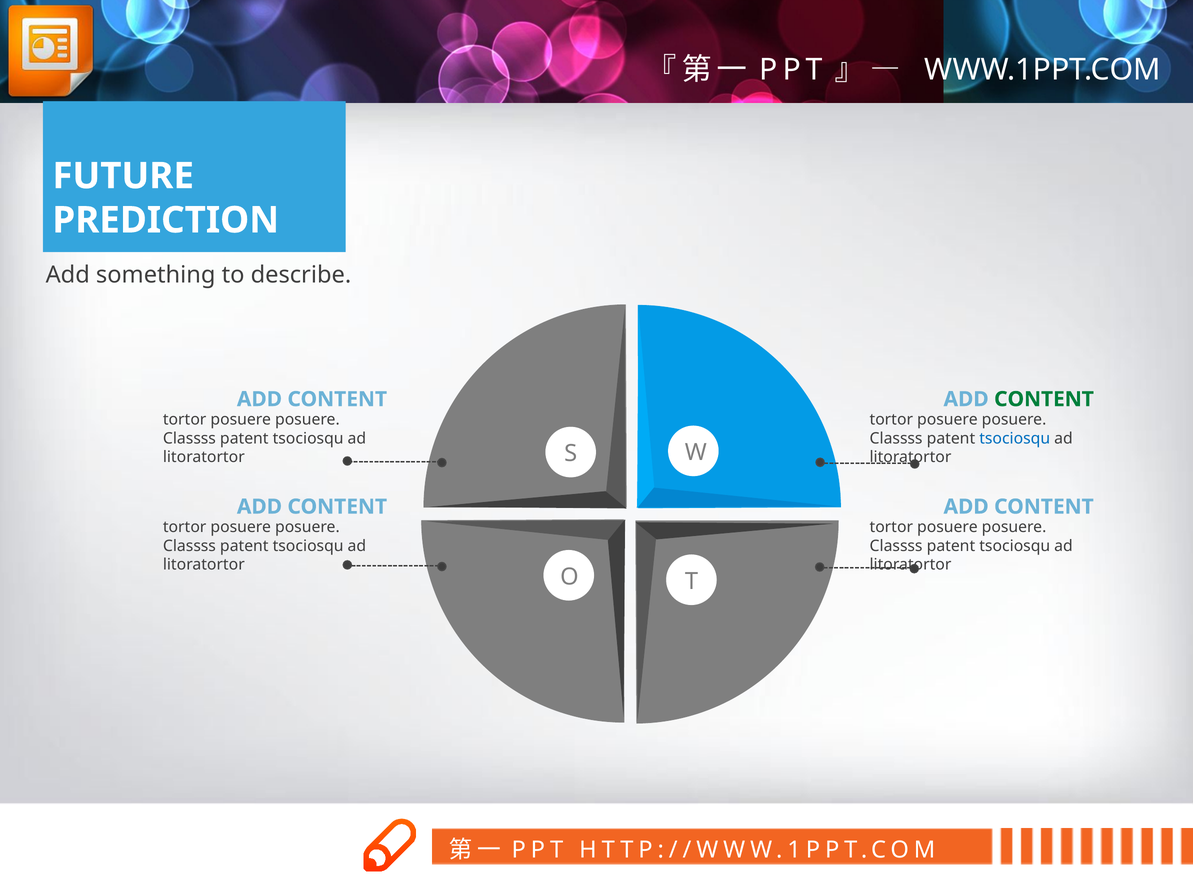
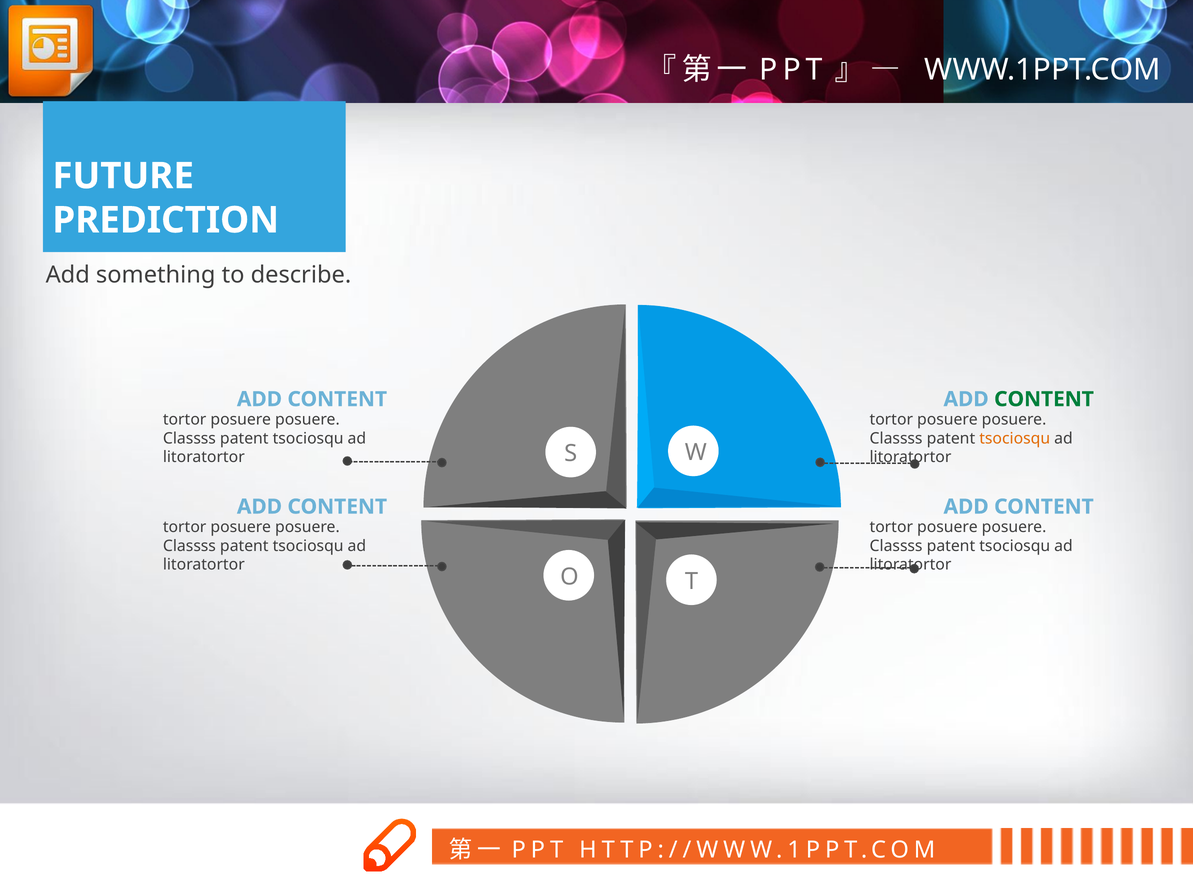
tsociosqu at (1015, 438) colour: blue -> orange
